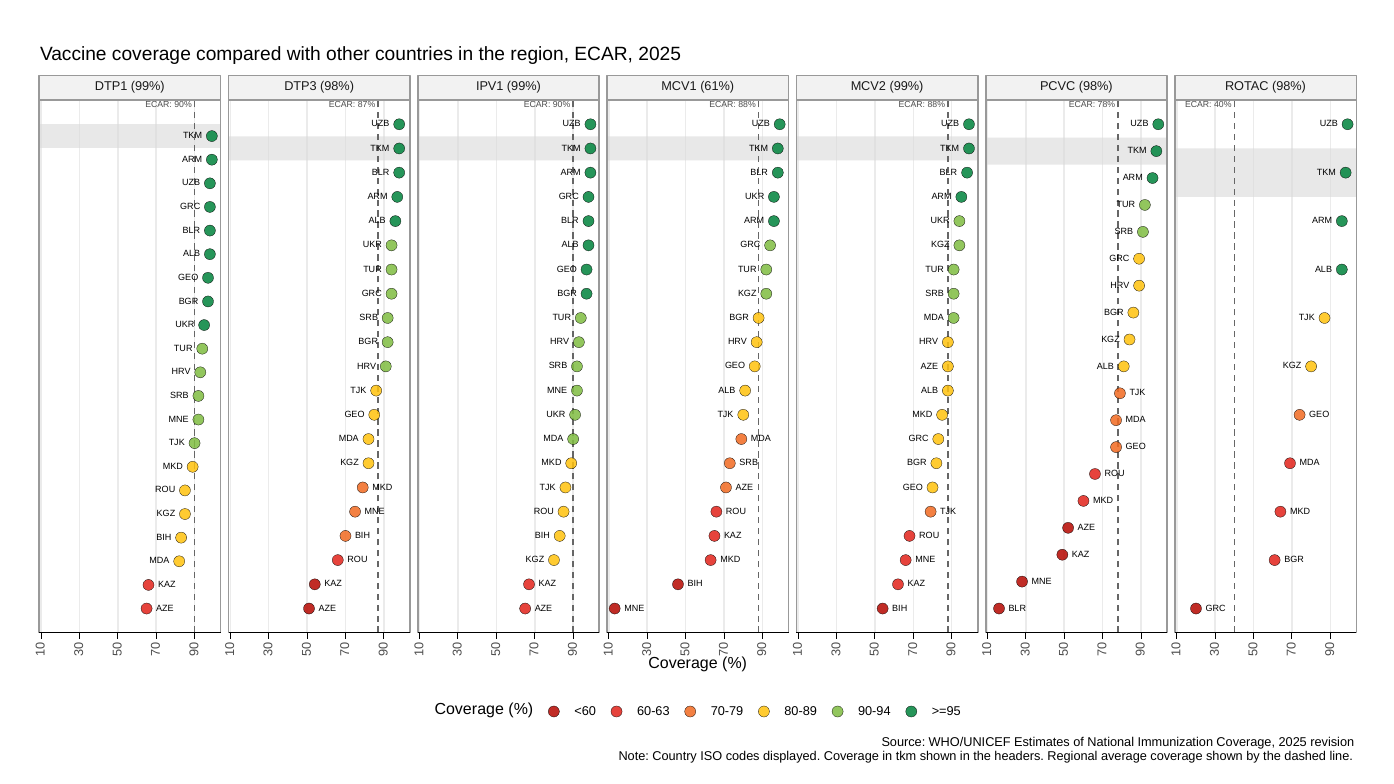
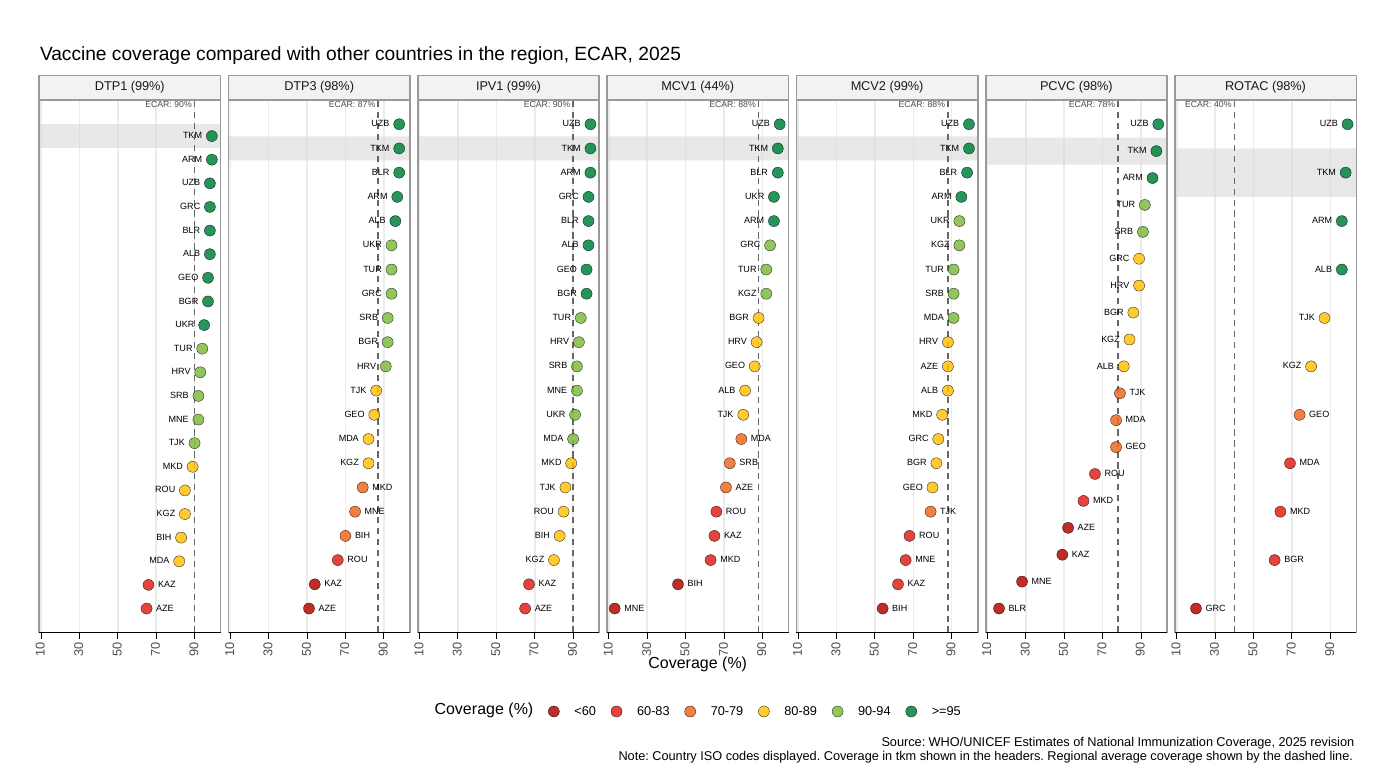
61%: 61% -> 44%
60-63: 60-63 -> 60-83
